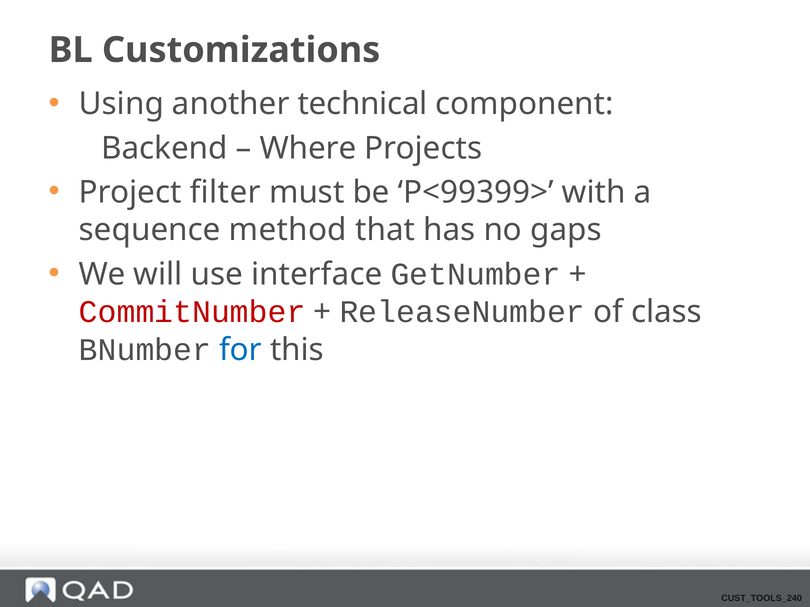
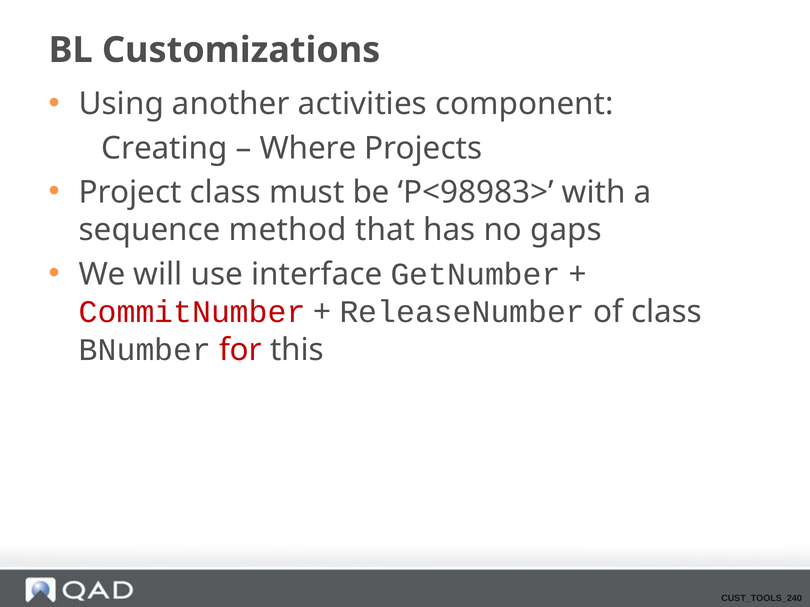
technical: technical -> activities
Backend: Backend -> Creating
Project filter: filter -> class
P<99399>: P<99399> -> P<98983>
for colour: blue -> red
